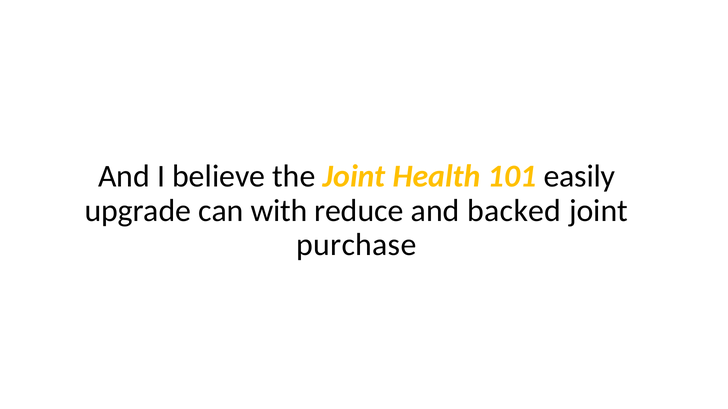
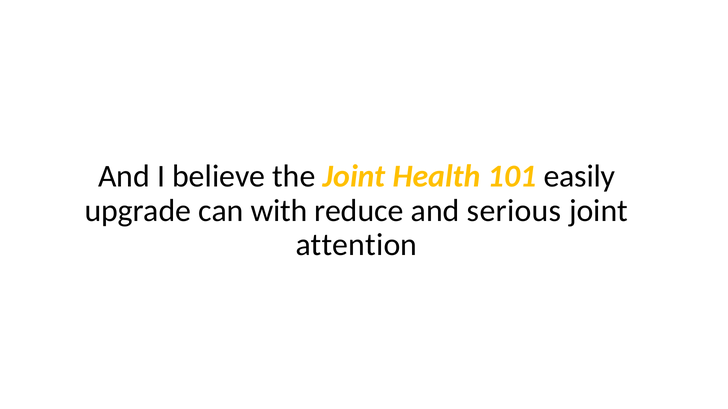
backed: backed -> serious
purchase: purchase -> attention
